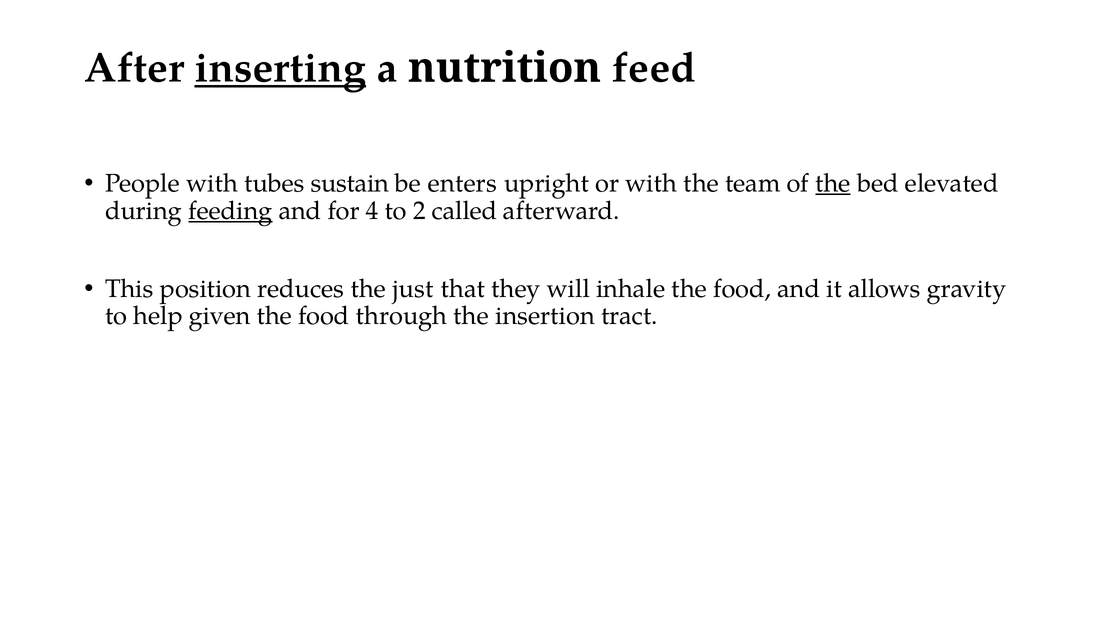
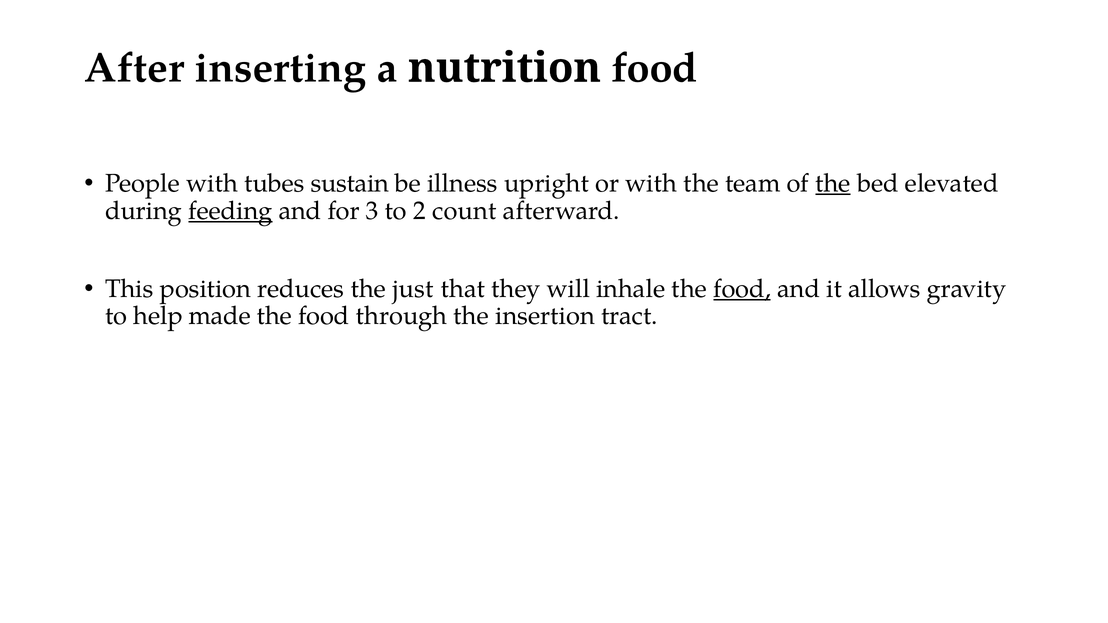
inserting underline: present -> none
nutrition feed: feed -> food
enters: enters -> illness
4: 4 -> 3
called: called -> count
food at (742, 289) underline: none -> present
given: given -> made
